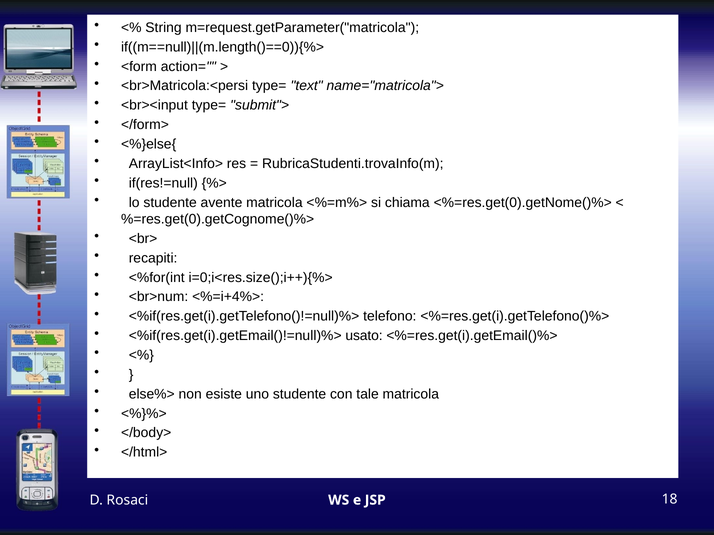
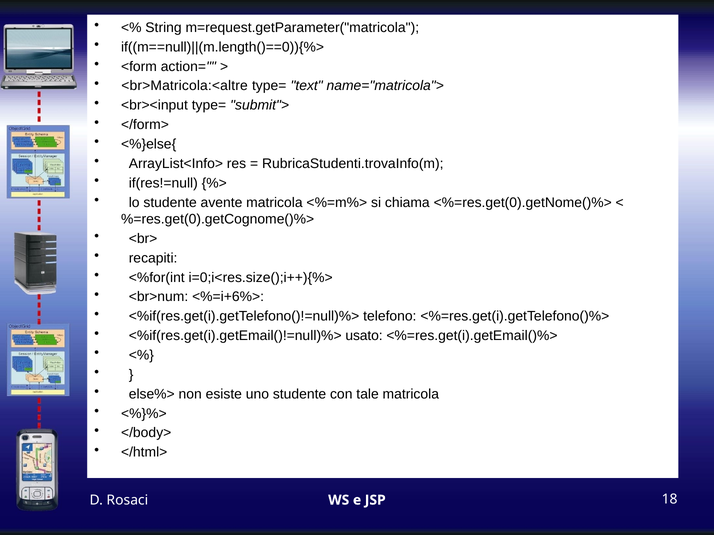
<br>Matricola:<persi: <br>Matricola:<persi -> <br>Matricola:<altre
<%=i+4%>: <%=i+4%> -> <%=i+6%>
